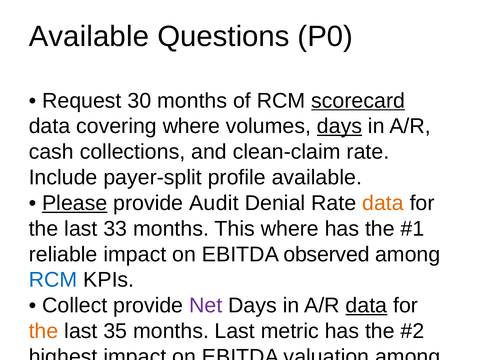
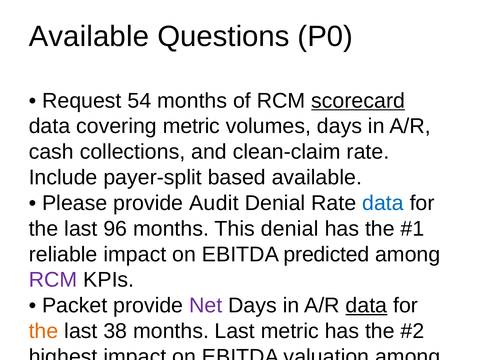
30: 30 -> 54
covering where: where -> metric
days at (340, 126) underline: present -> none
profile: profile -> based
Please at (75, 203) underline: present -> none
data at (383, 203) colour: orange -> blue
33: 33 -> 96
This where: where -> denial
observed: observed -> predicted
RCM at (53, 280) colour: blue -> purple
Collect at (75, 306): Collect -> Packet
35: 35 -> 38
